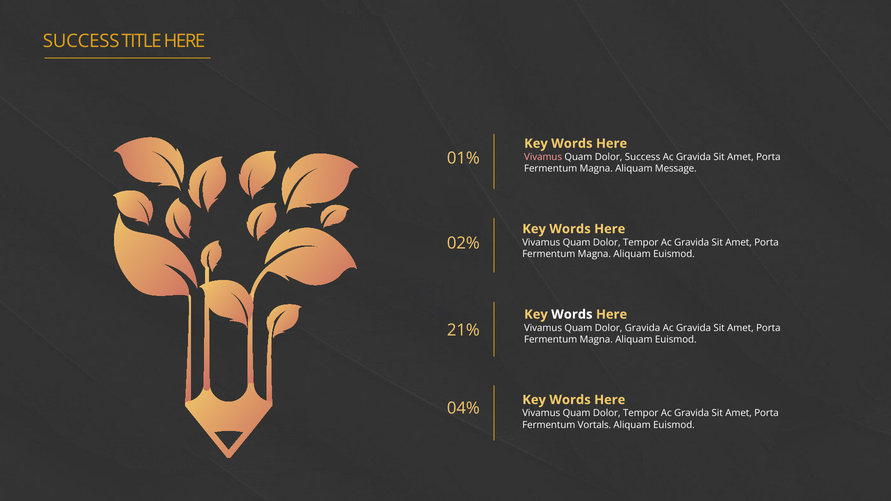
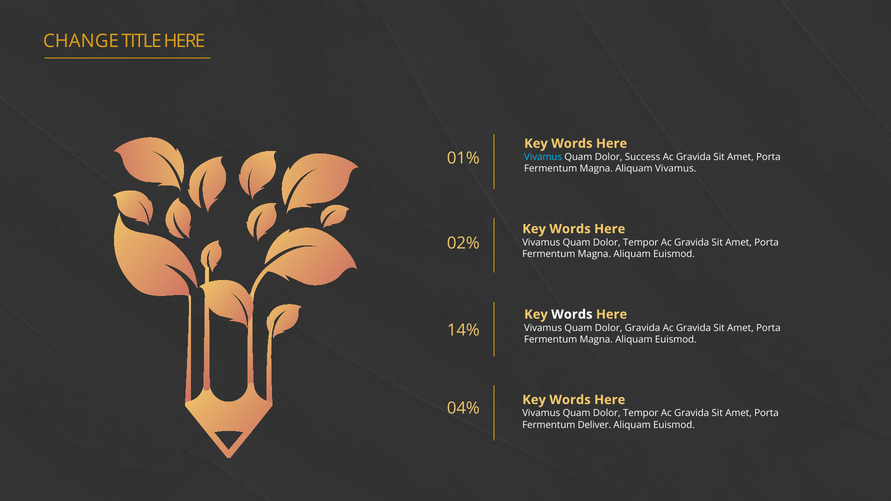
SUCCESS at (81, 41): SUCCESS -> CHANGE
Vivamus at (543, 157) colour: pink -> light blue
Aliquam Message: Message -> Vivamus
21%: 21% -> 14%
Vortals: Vortals -> Deliver
